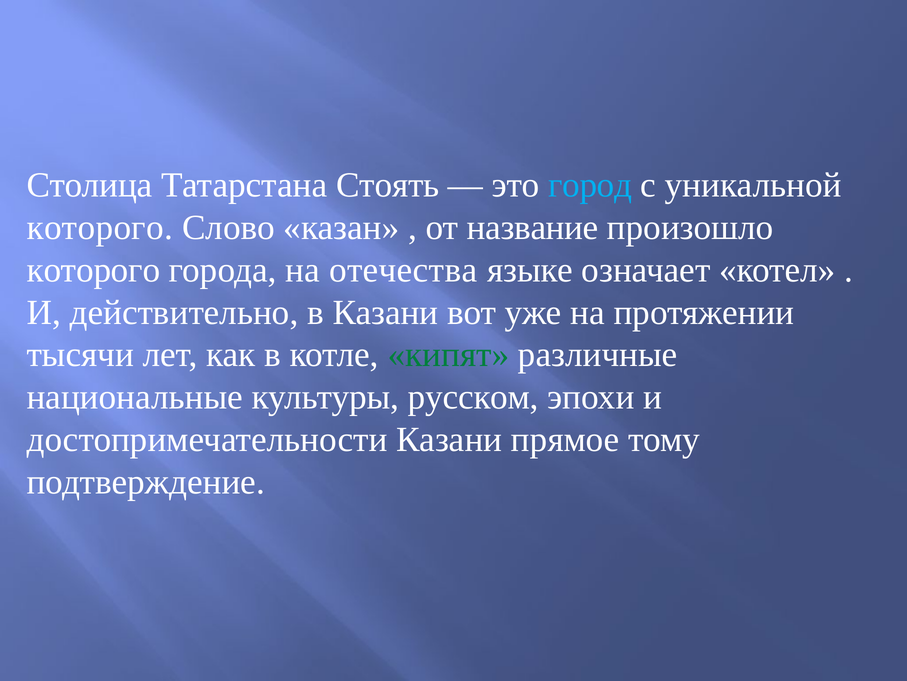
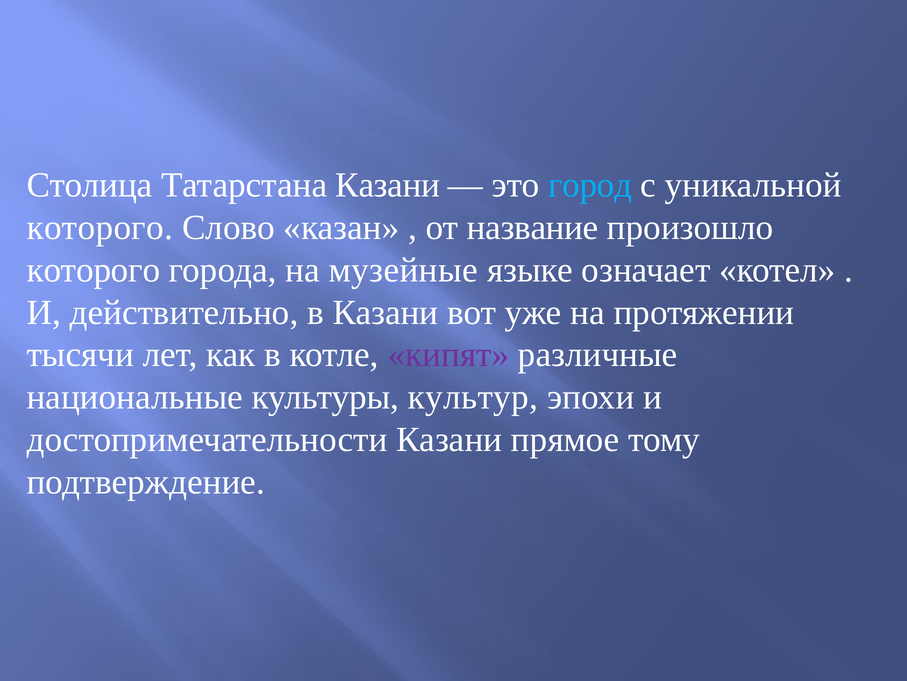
Татарстана Стоять: Стоять -> Казани
отечества: отечества -> музейные
кипят colour: green -> purple
русском: русском -> культур
